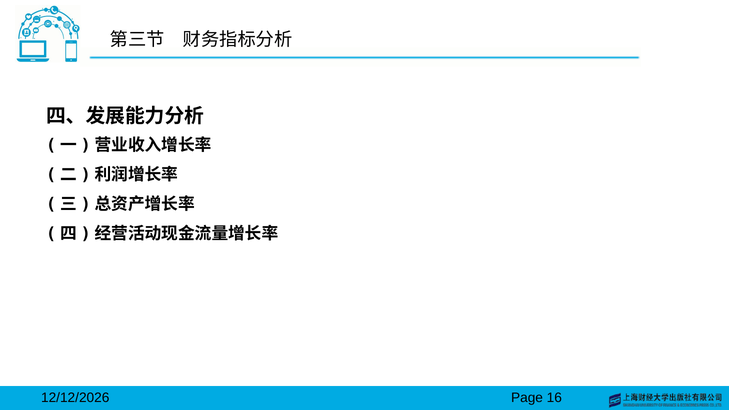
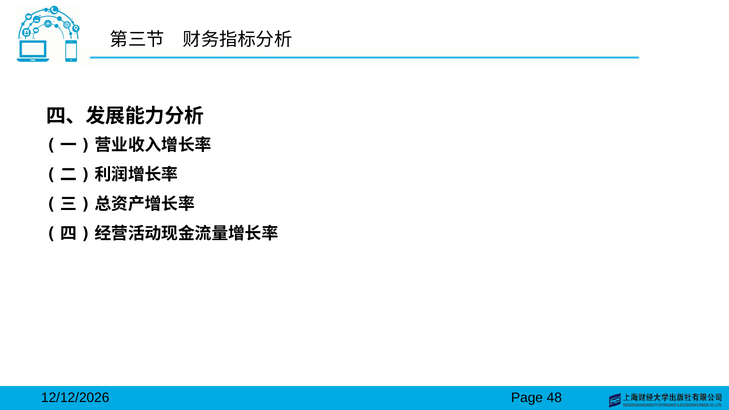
16: 16 -> 48
